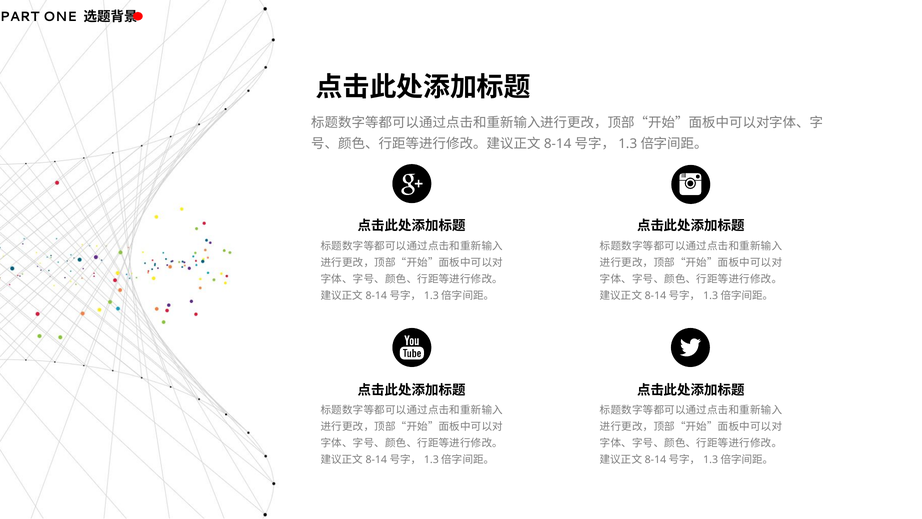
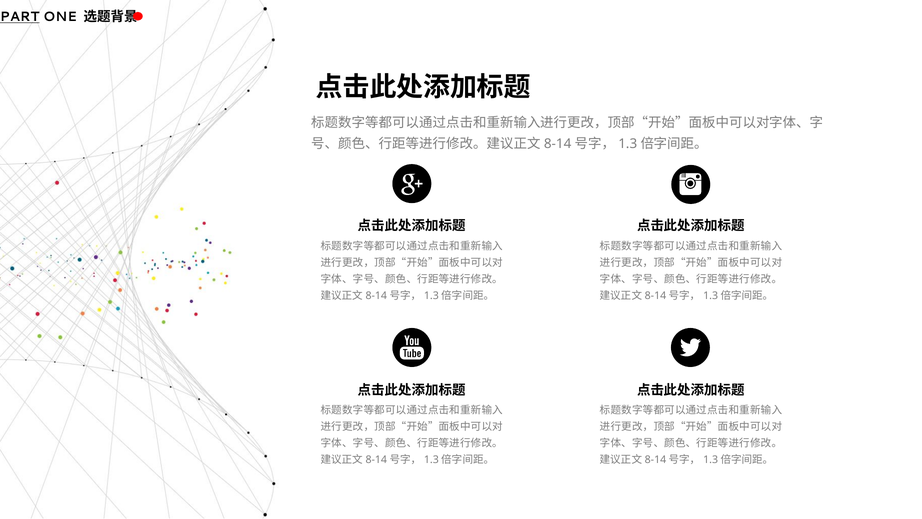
PART underline: none -> present
